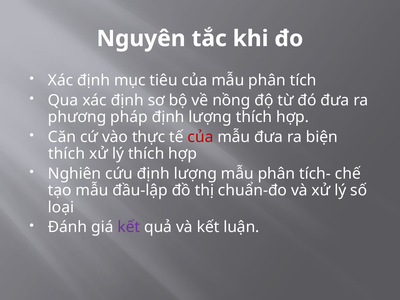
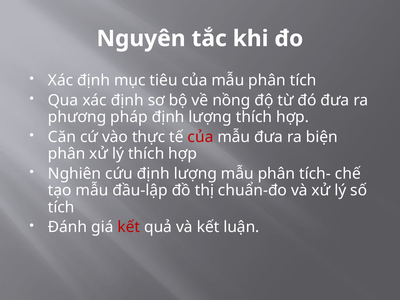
thích at (67, 154): thích -> phân
loại at (61, 207): loại -> tích
kết at (129, 227) colour: purple -> red
